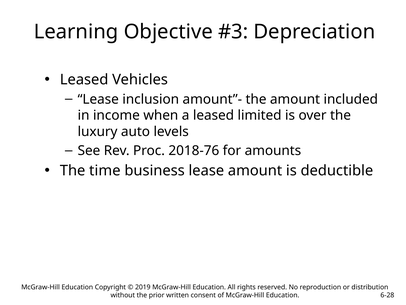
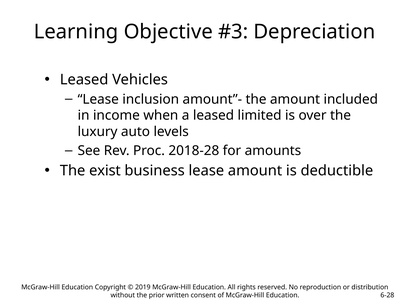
2018-76: 2018-76 -> 2018-28
time: time -> exist
